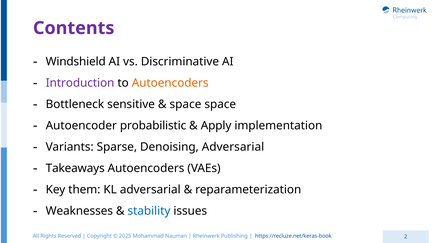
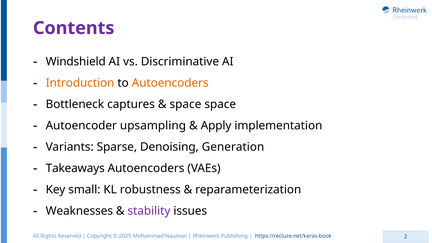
Introduction colour: purple -> orange
sensitive: sensitive -> captures
probabilistic: probabilistic -> upsampling
Denoising Adversarial: Adversarial -> Generation
them: them -> small
KL adversarial: adversarial -> robustness
stability colour: blue -> purple
